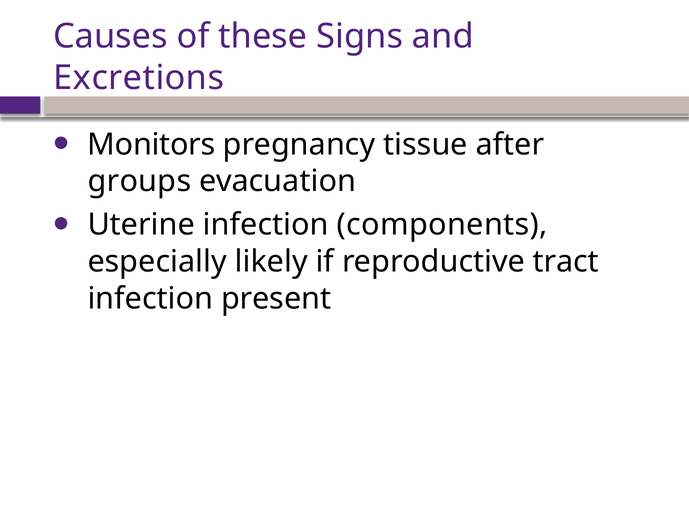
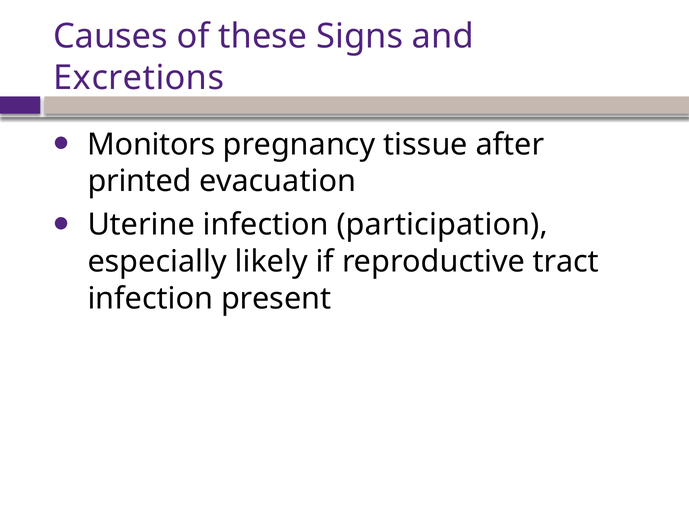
groups: groups -> printed
components: components -> participation
